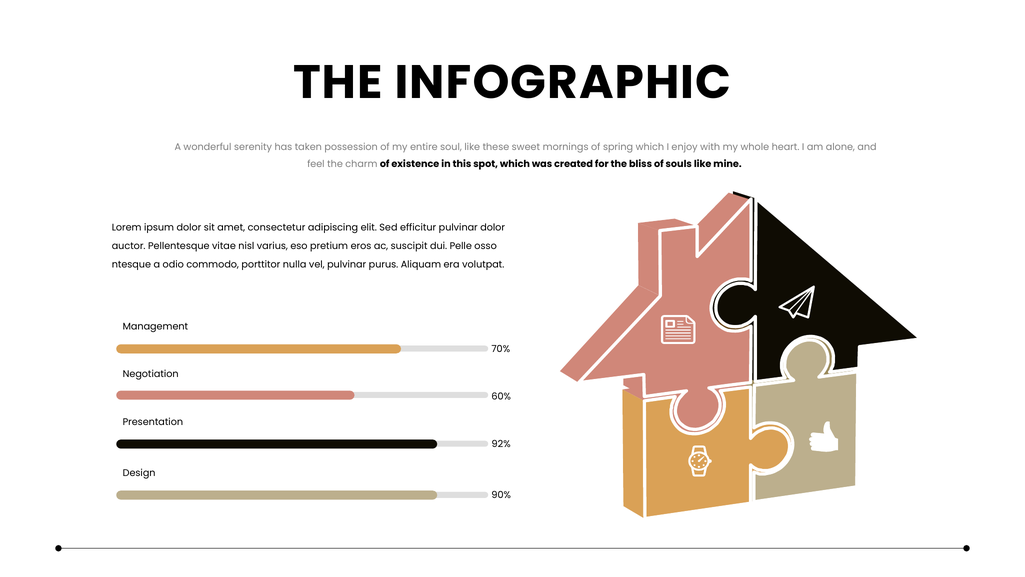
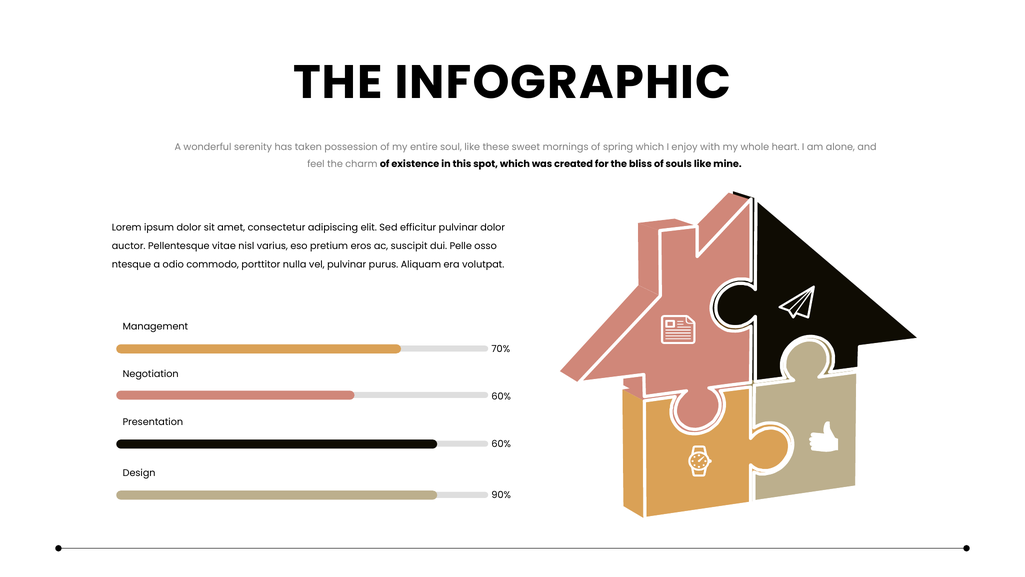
92% at (501, 444): 92% -> 60%
